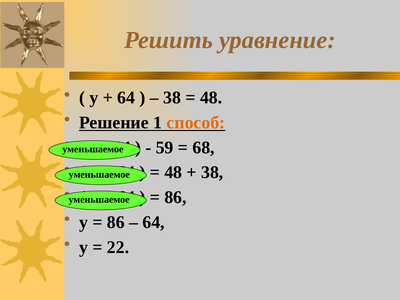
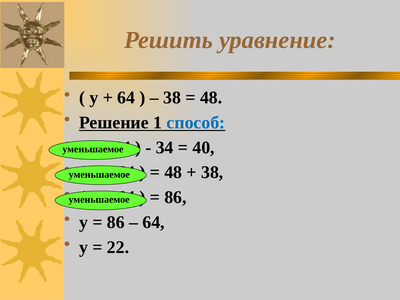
способ colour: orange -> blue
59: 59 -> 34
68: 68 -> 40
